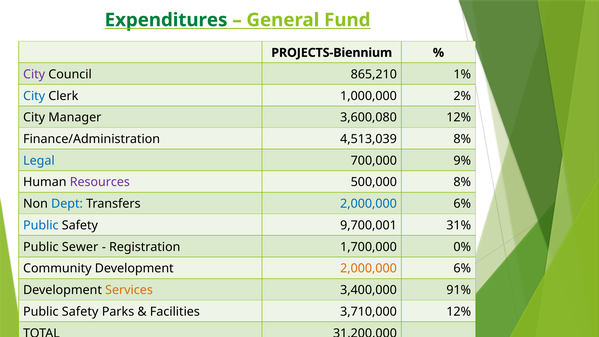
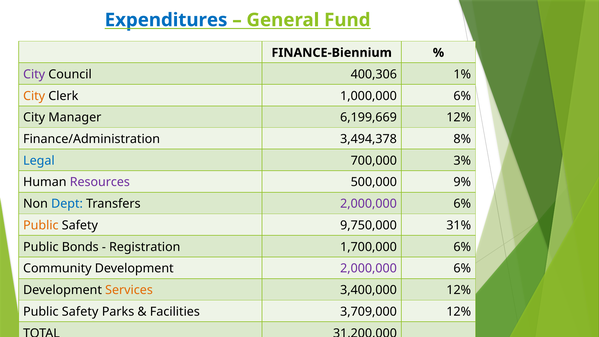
Expenditures colour: green -> blue
PROJECTS-Biennium: PROJECTS-Biennium -> FINANCE-Biennium
865,210: 865,210 -> 400,306
City at (34, 96) colour: blue -> orange
1,000,000 2%: 2% -> 6%
3,600,080: 3,600,080 -> 6,199,669
4,513,039: 4,513,039 -> 3,494,378
9%: 9% -> 3%
500,000 8%: 8% -> 9%
2,000,000 at (368, 204) colour: blue -> purple
Public at (41, 225) colour: blue -> orange
9,700,001: 9,700,001 -> 9,750,000
Sewer: Sewer -> Bonds
1,700,000 0%: 0% -> 6%
2,000,000 at (368, 269) colour: orange -> purple
3,400,000 91%: 91% -> 12%
3,710,000: 3,710,000 -> 3,709,000
